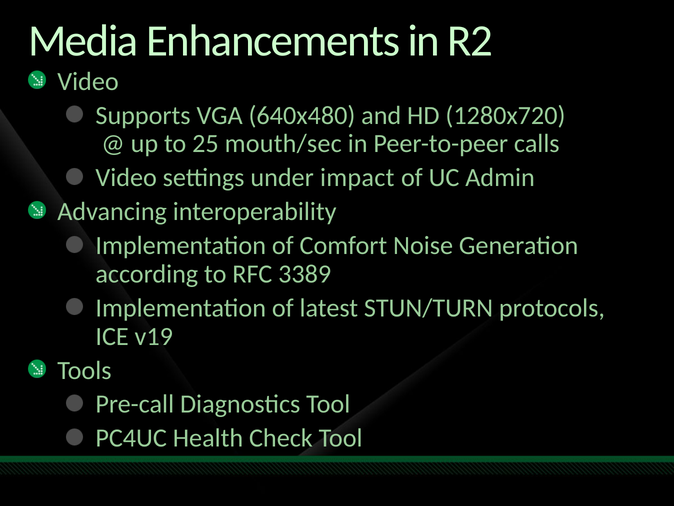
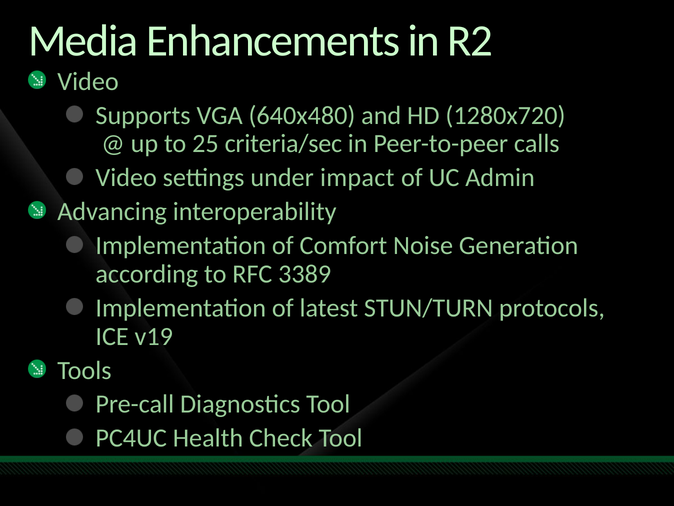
mouth/sec: mouth/sec -> criteria/sec
